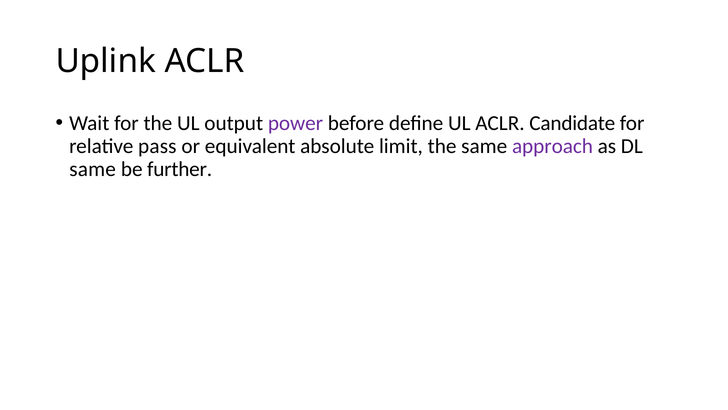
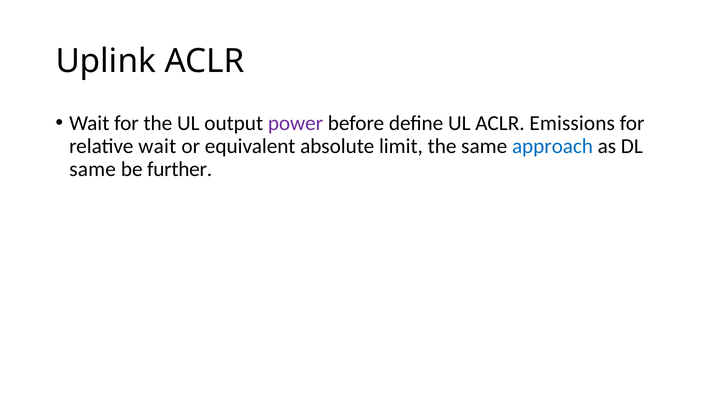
Candidate: Candidate -> Emissions
relative pass: pass -> wait
approach colour: purple -> blue
